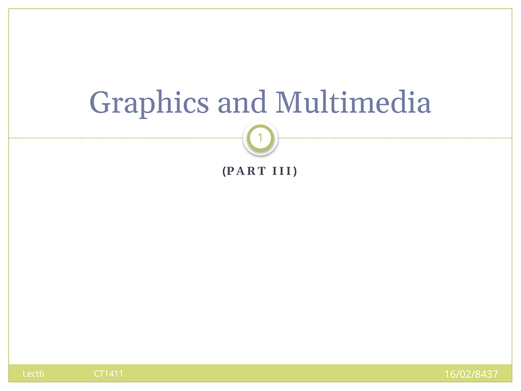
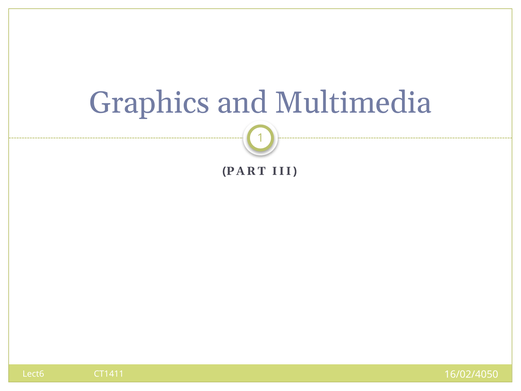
16/02/8437: 16/02/8437 -> 16/02/4050
